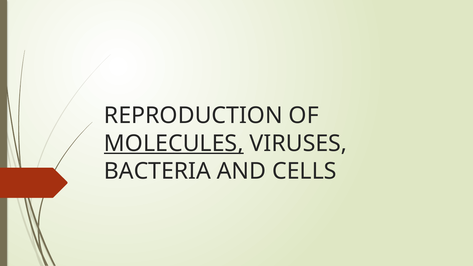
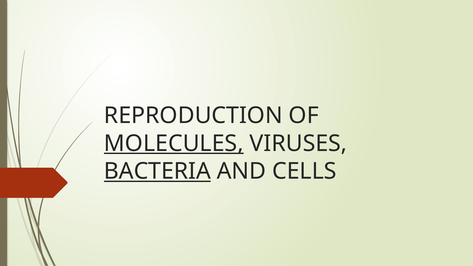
BACTERIA underline: none -> present
